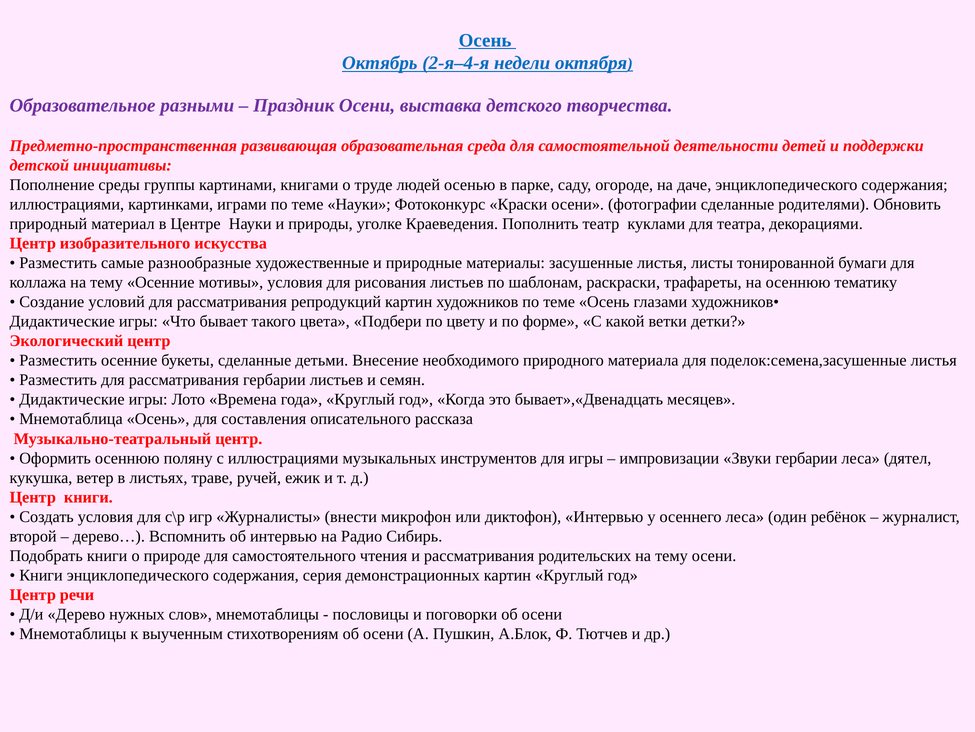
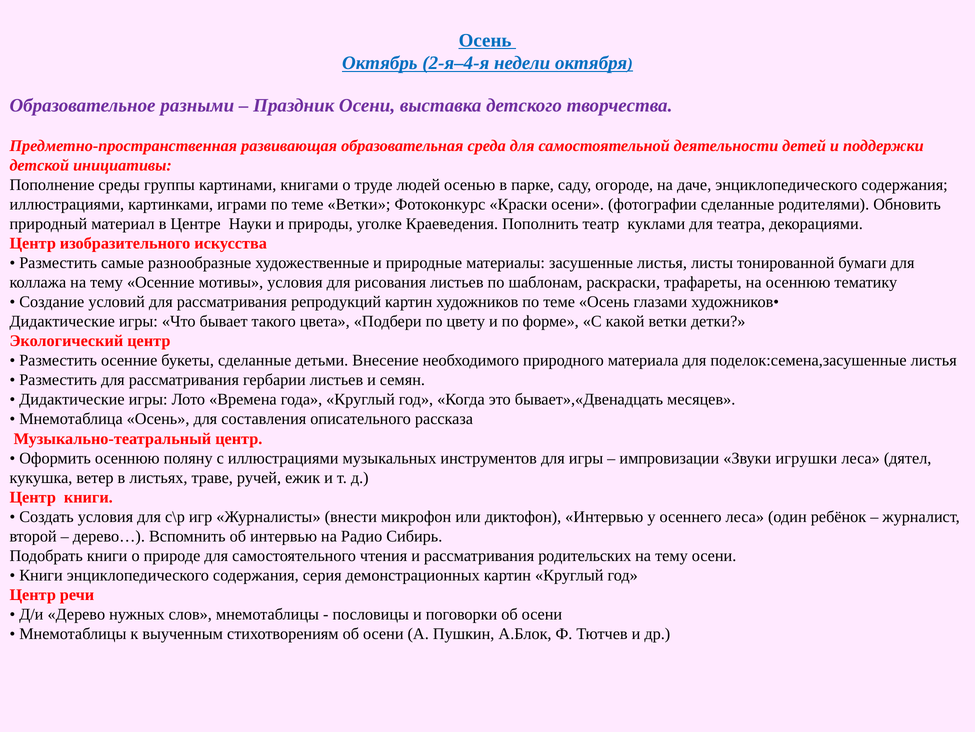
теме Науки: Науки -> Ветки
Звуки гербарии: гербарии -> игрушки
